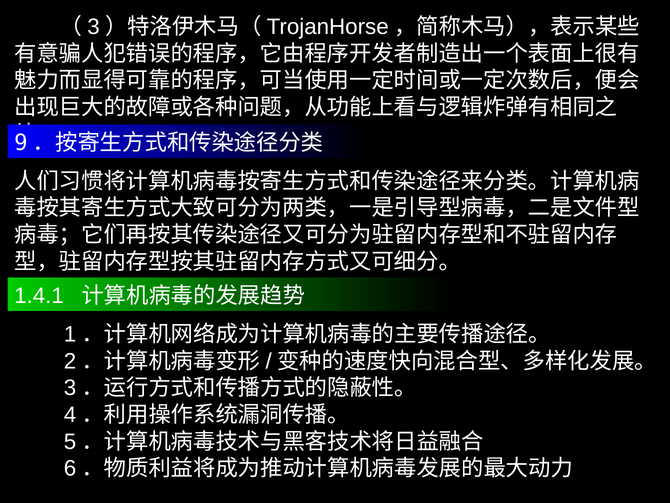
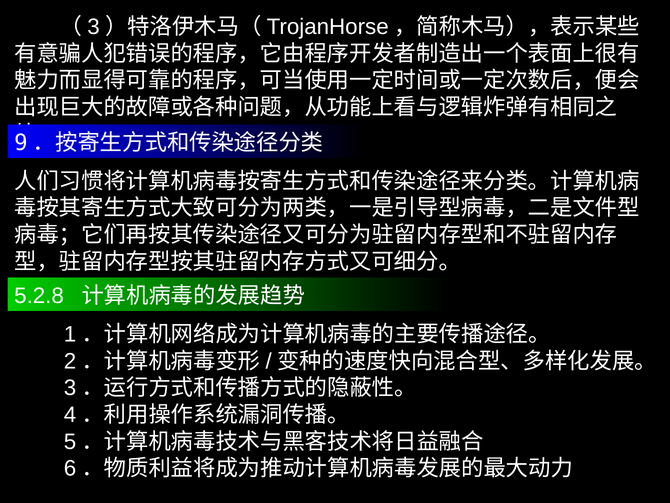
1.4.1: 1.4.1 -> 5.2.8
